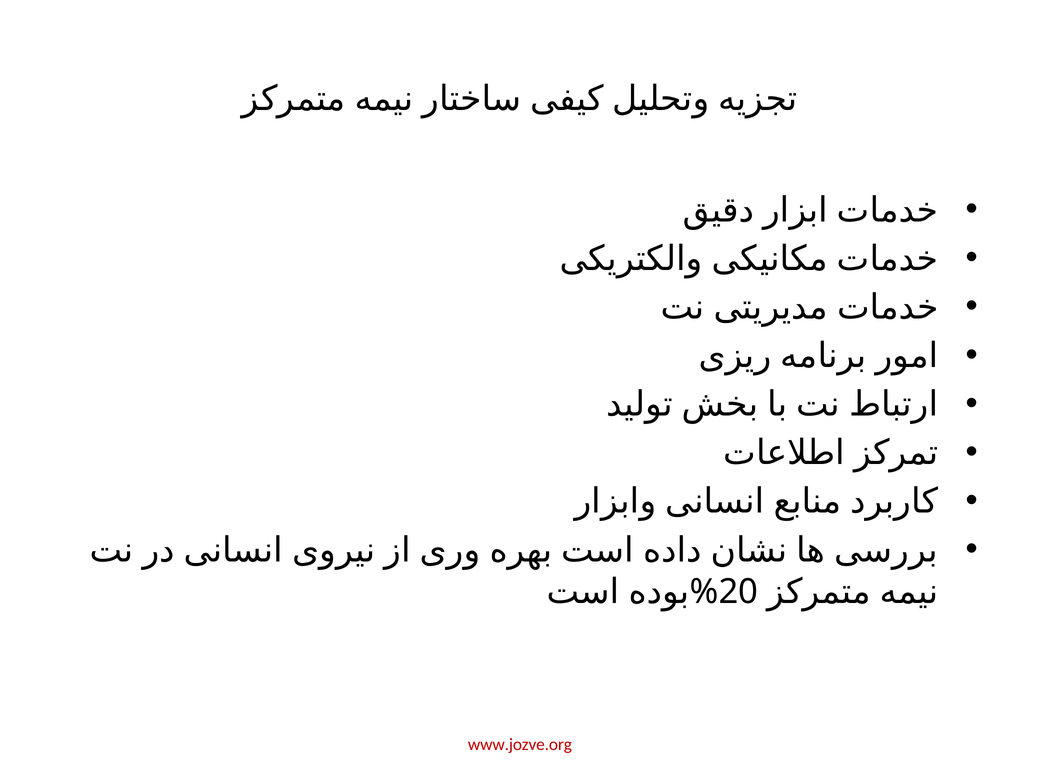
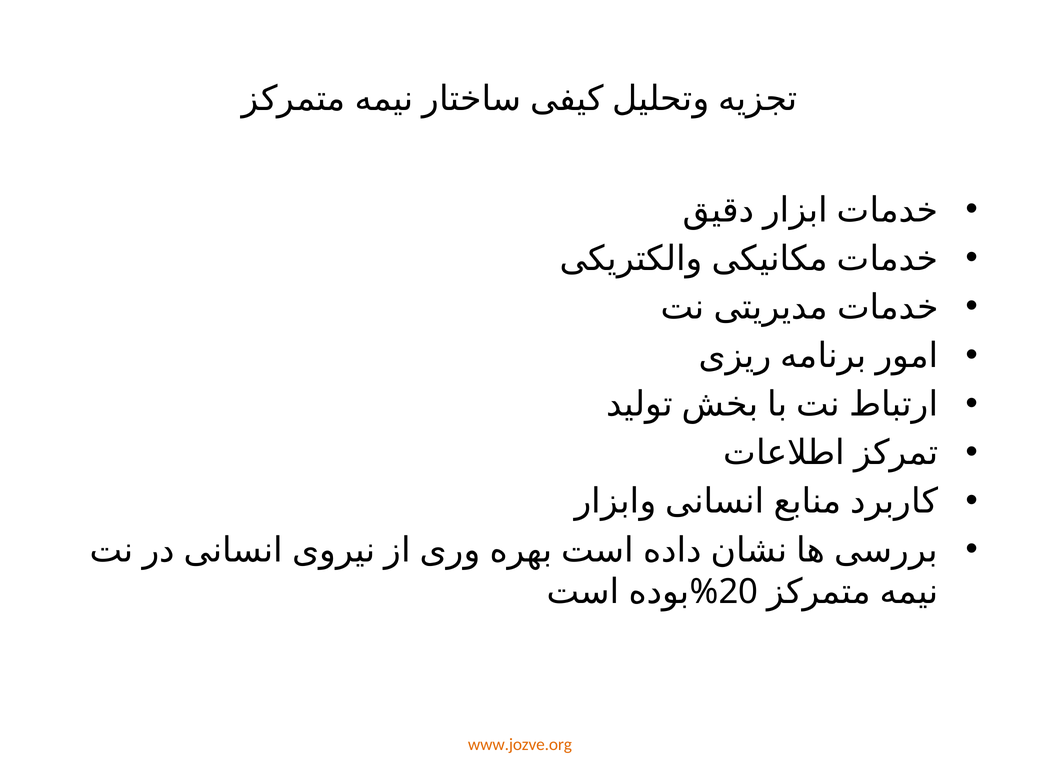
www.jozve.org colour: red -> orange
